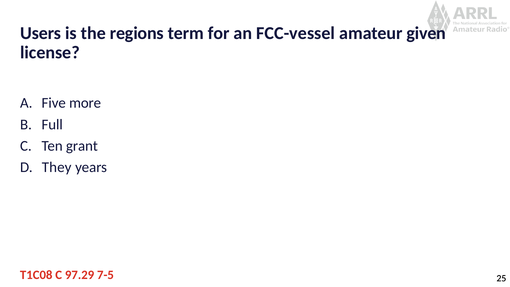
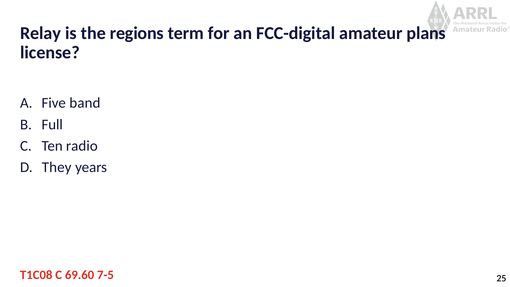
Users: Users -> Relay
FCC-vessel: FCC-vessel -> FCC-digital
given: given -> plans
more: more -> band
grant: grant -> radio
97.29: 97.29 -> 69.60
